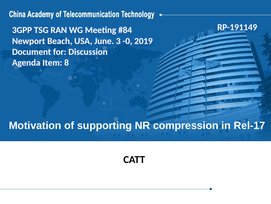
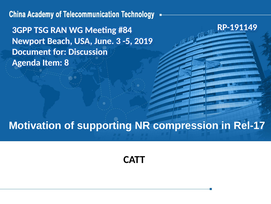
-0: -0 -> -5
